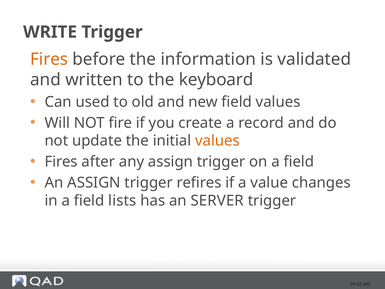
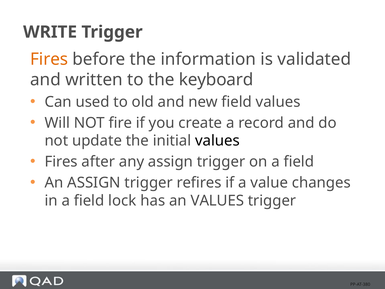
values at (217, 141) colour: orange -> black
lists: lists -> lock
an SERVER: SERVER -> VALUES
